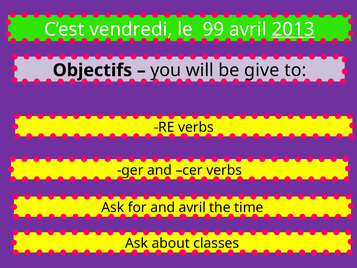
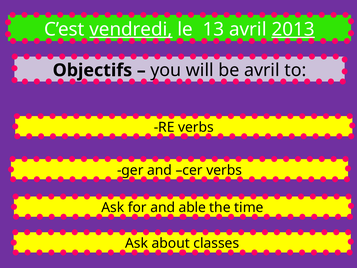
vendredi underline: none -> present
99: 99 -> 13
be give: give -> avril
and avril: avril -> able
